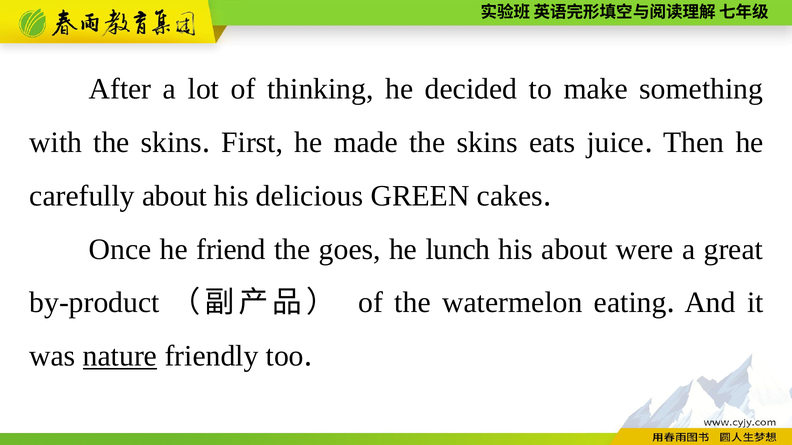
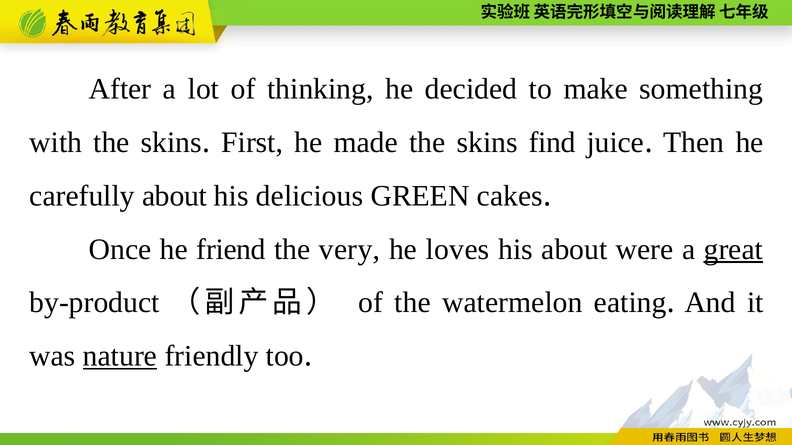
eats: eats -> find
goes: goes -> very
lunch: lunch -> loves
great underline: none -> present
